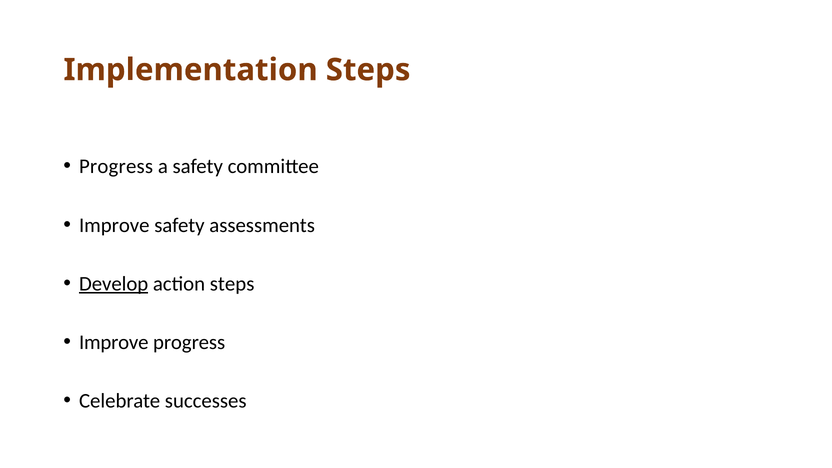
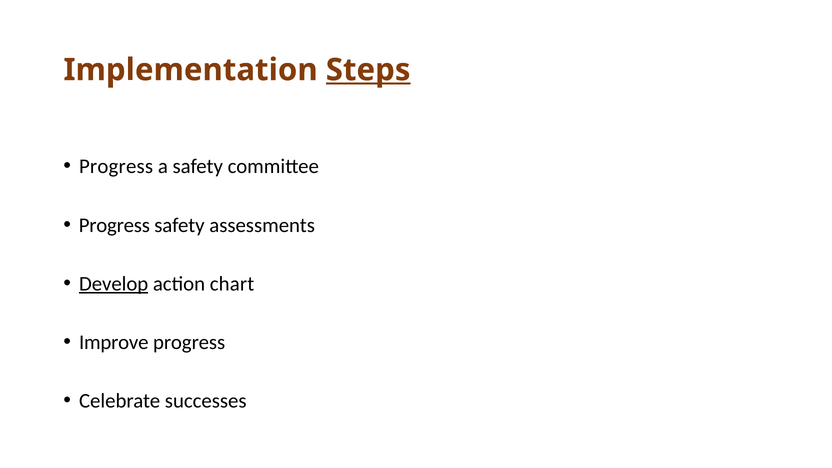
Steps at (368, 70) underline: none -> present
Improve at (114, 225): Improve -> Progress
action steps: steps -> chart
